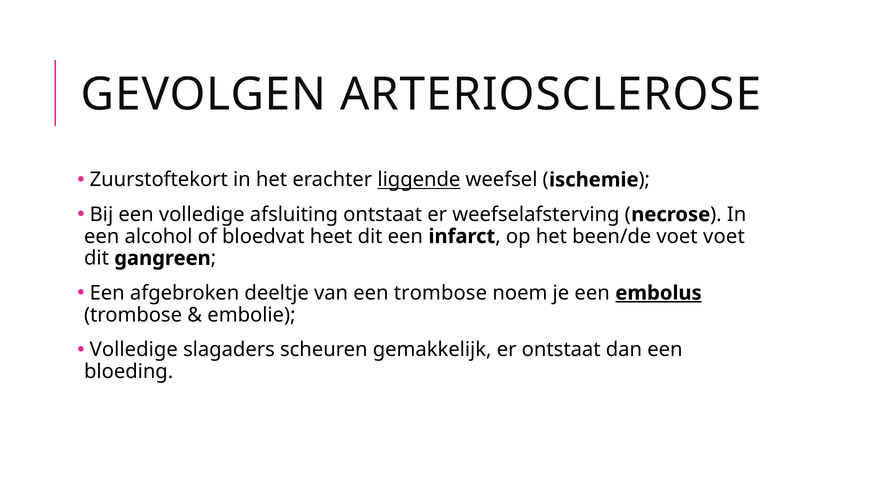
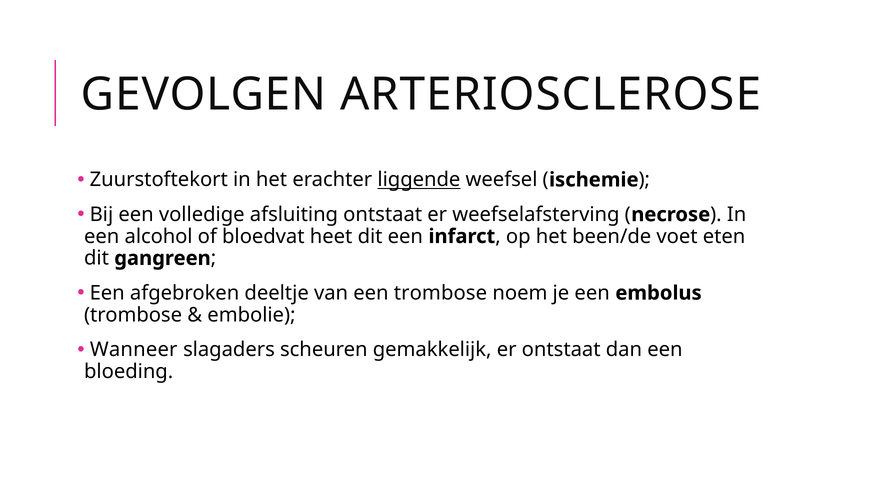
voet voet: voet -> eten
embolus underline: present -> none
Volledige at (134, 349): Volledige -> Wanneer
